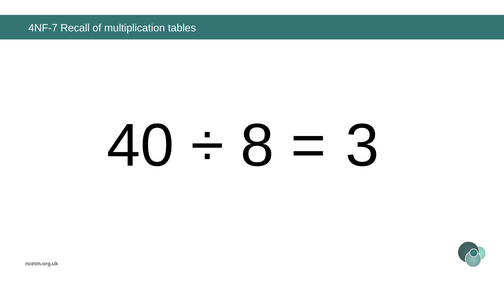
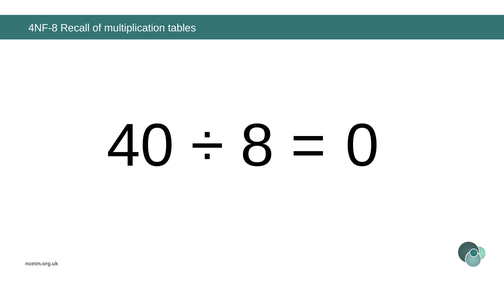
4NF-7: 4NF-7 -> 4NF-8
3: 3 -> 0
